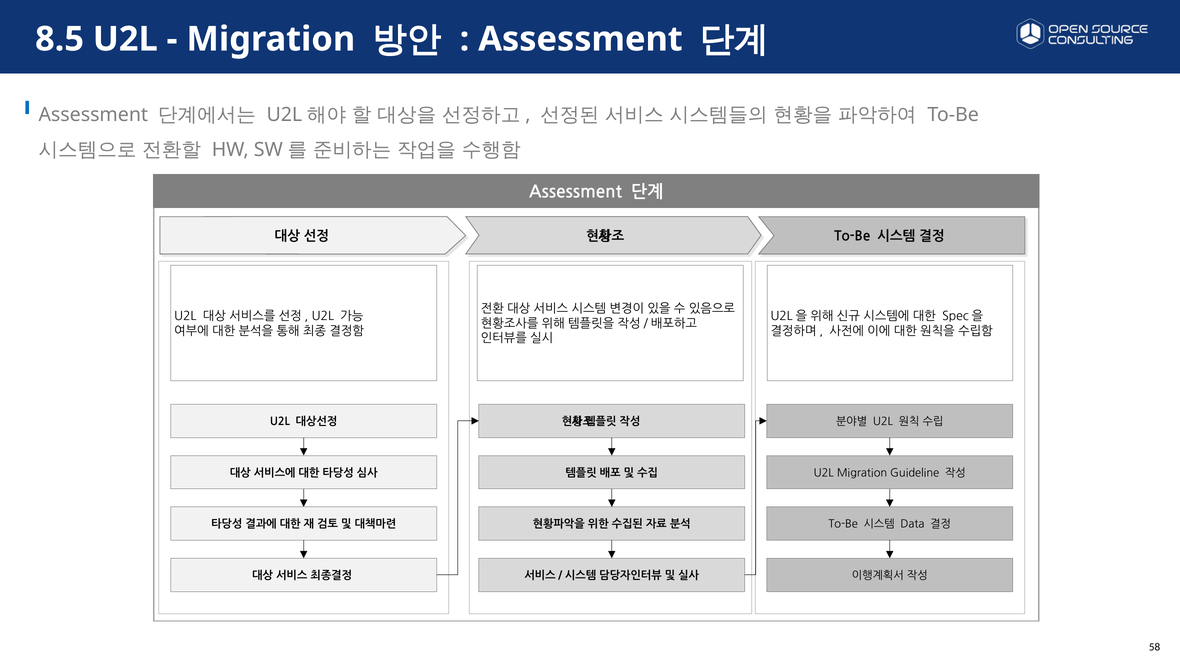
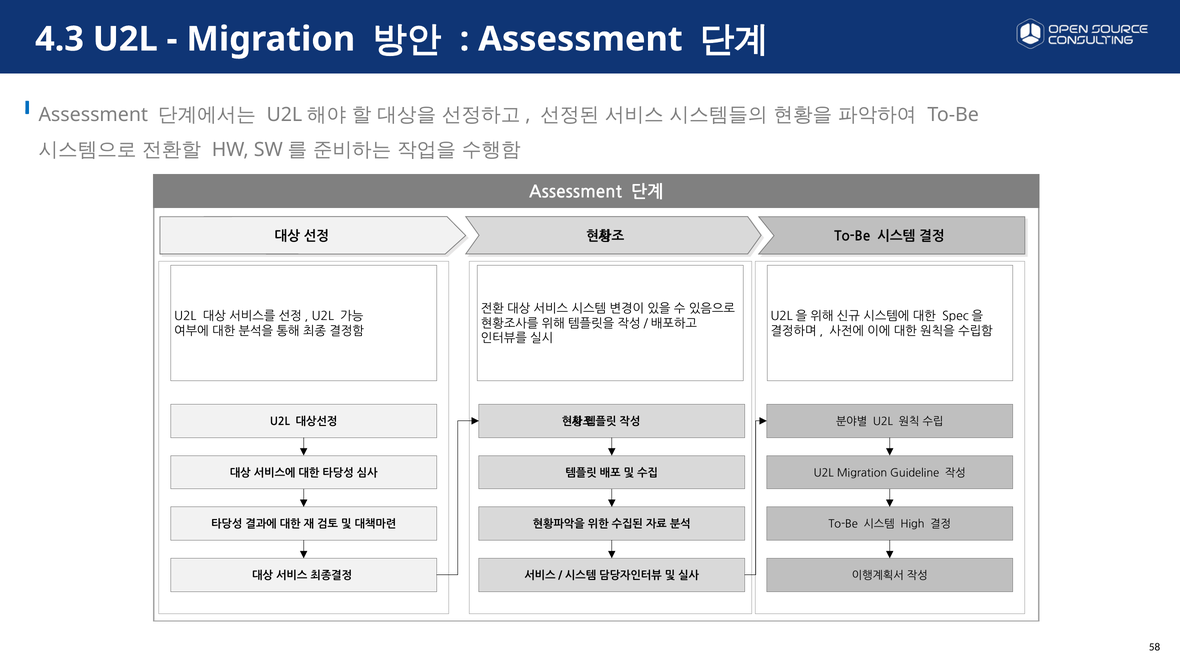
8.5: 8.5 -> 4.3
Data: Data -> High
